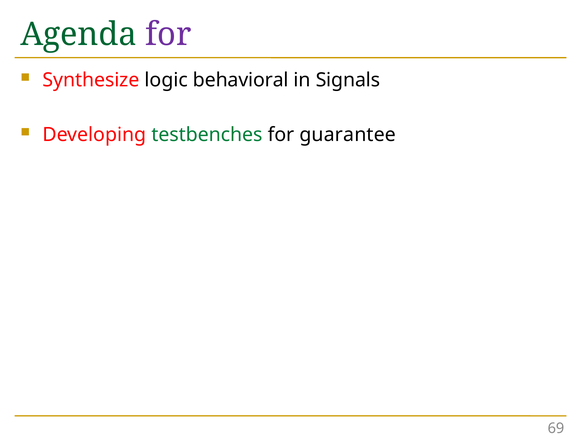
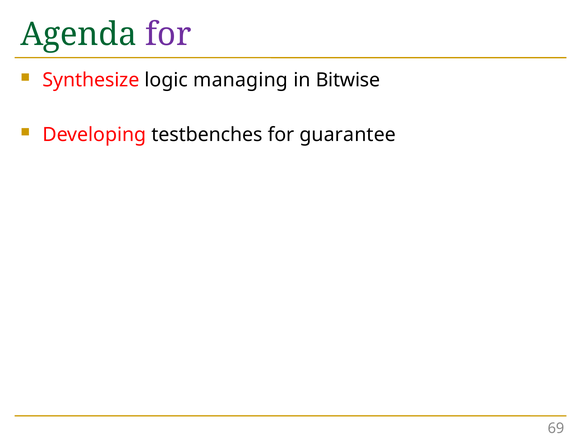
behavioral: behavioral -> managing
Signals: Signals -> Bitwise
testbenches colour: green -> black
